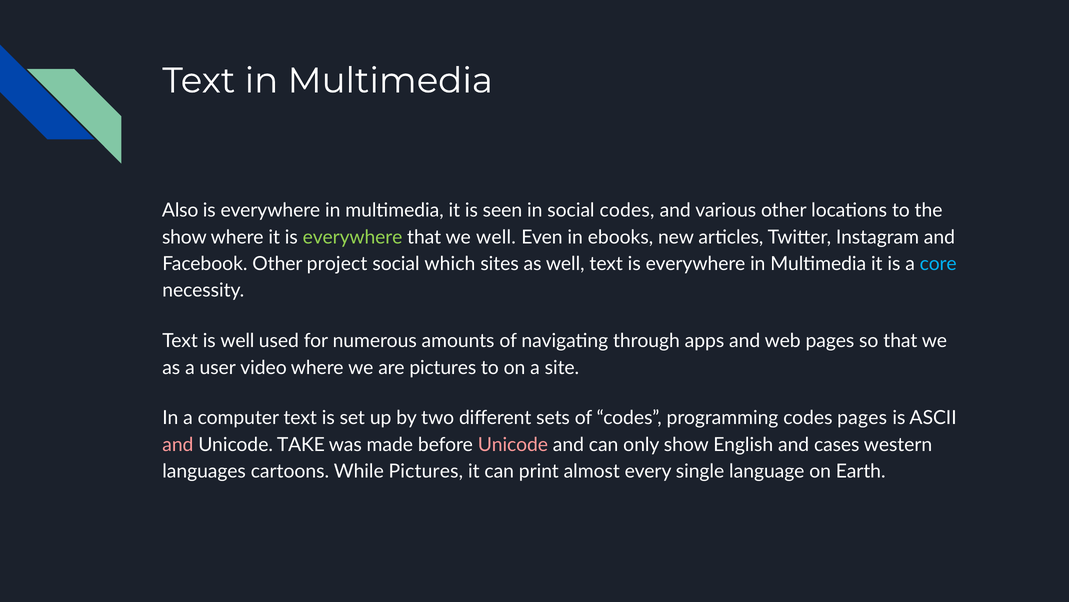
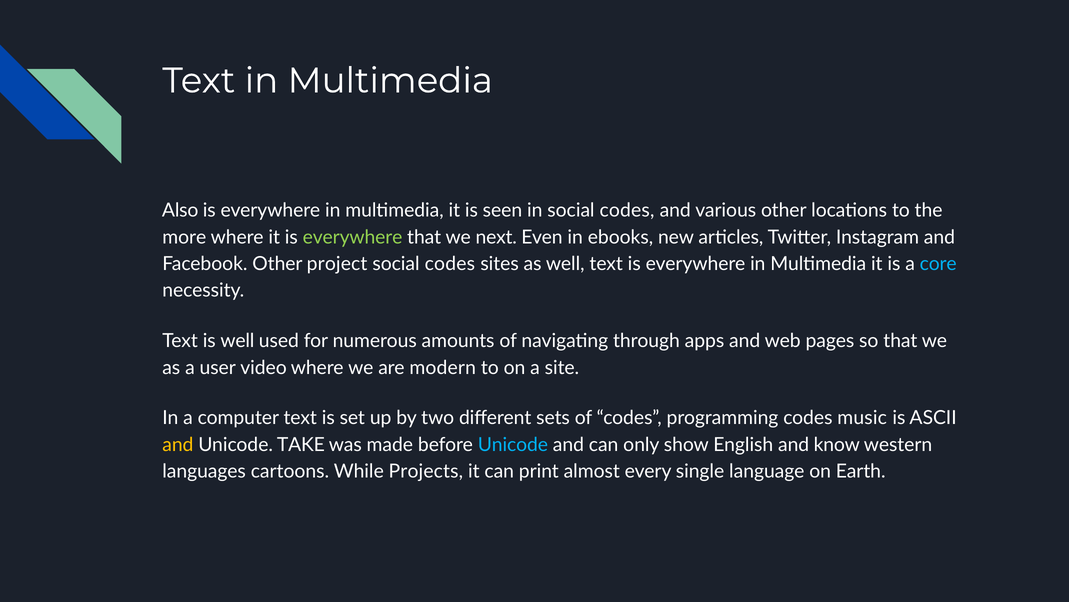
show at (184, 237): show -> more
we well: well -> next
which at (450, 264): which -> codes
are pictures: pictures -> modern
codes pages: pages -> music
and at (178, 444) colour: pink -> yellow
Unicode at (513, 444) colour: pink -> light blue
cases: cases -> know
While Pictures: Pictures -> Projects
